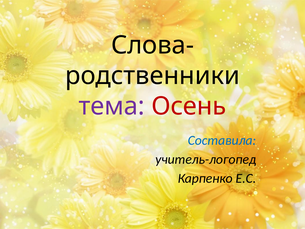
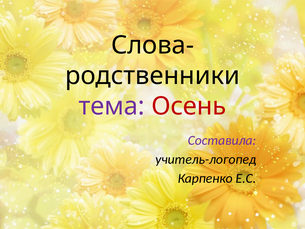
Составила colour: blue -> purple
